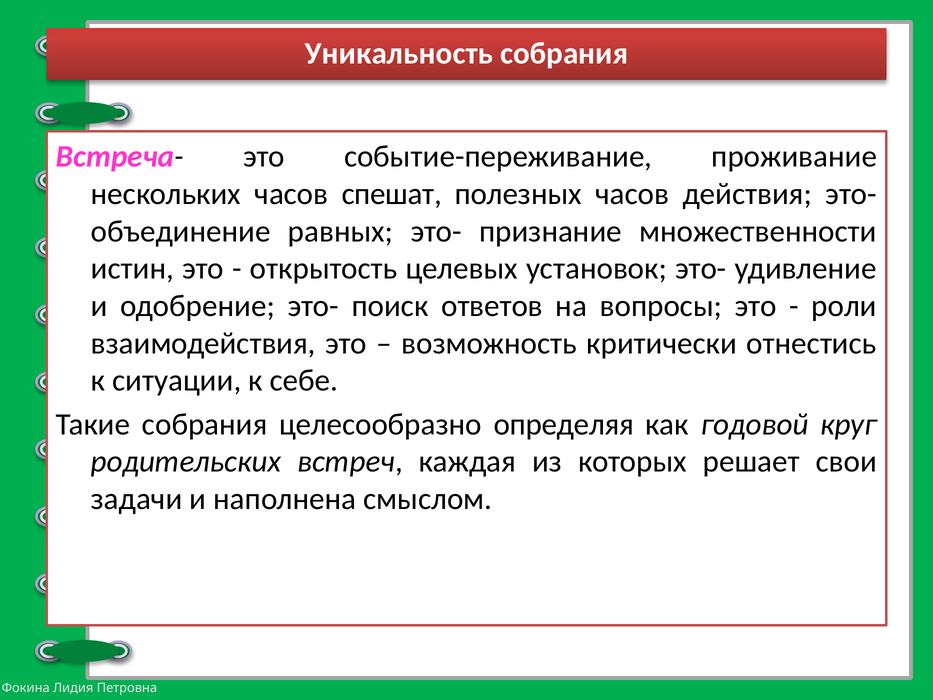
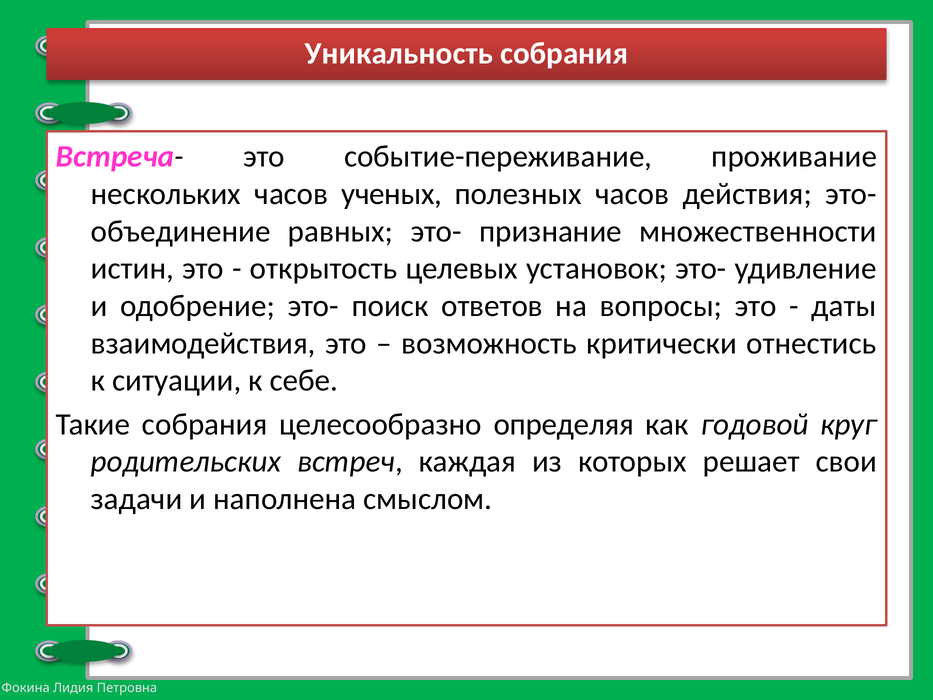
спешат: спешат -> ученых
роли: роли -> даты
